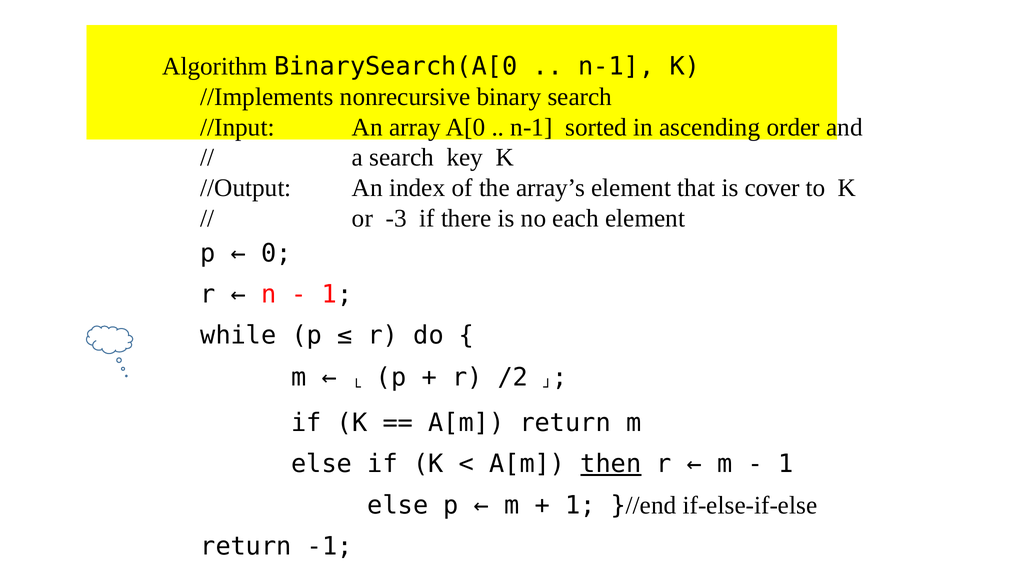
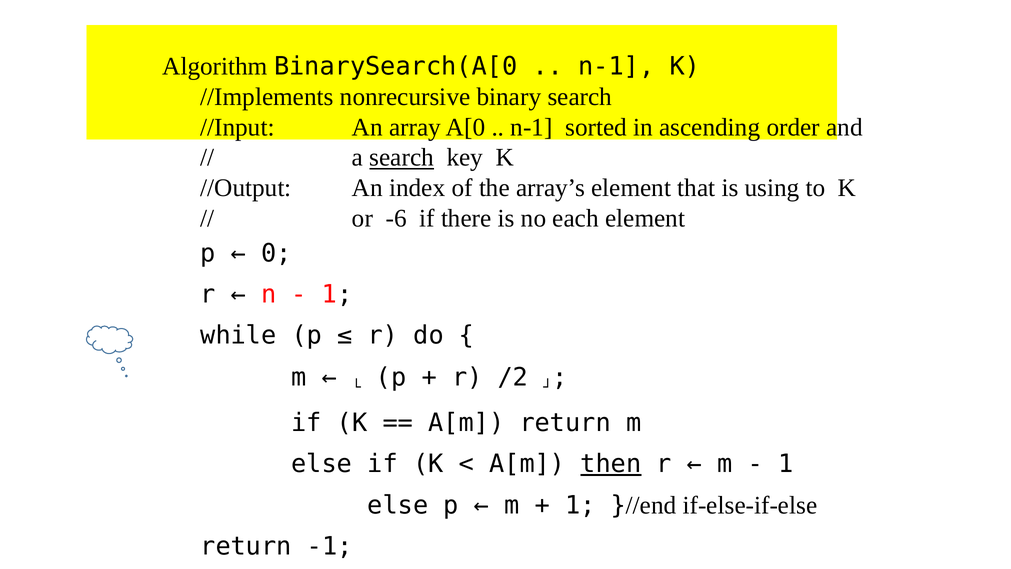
search at (402, 158) underline: none -> present
cover: cover -> using
-3: -3 -> -6
